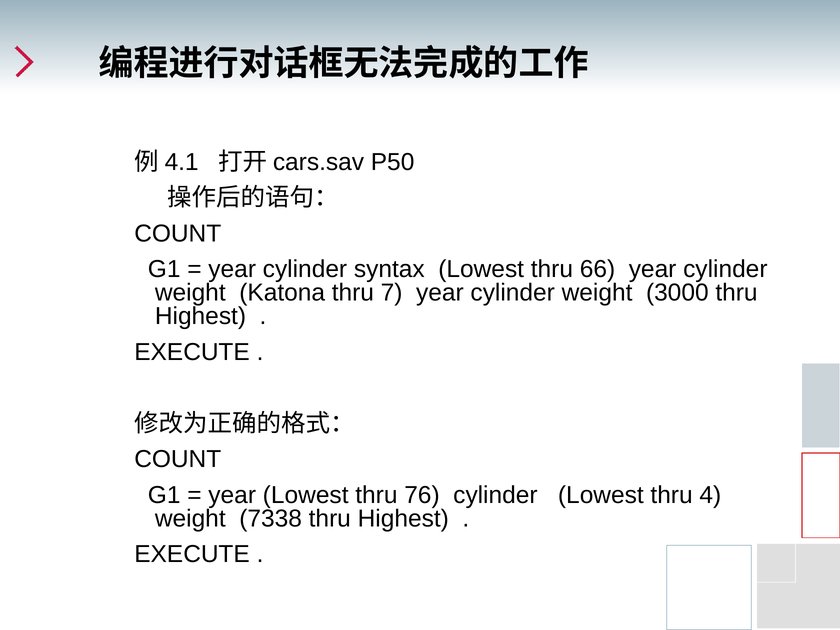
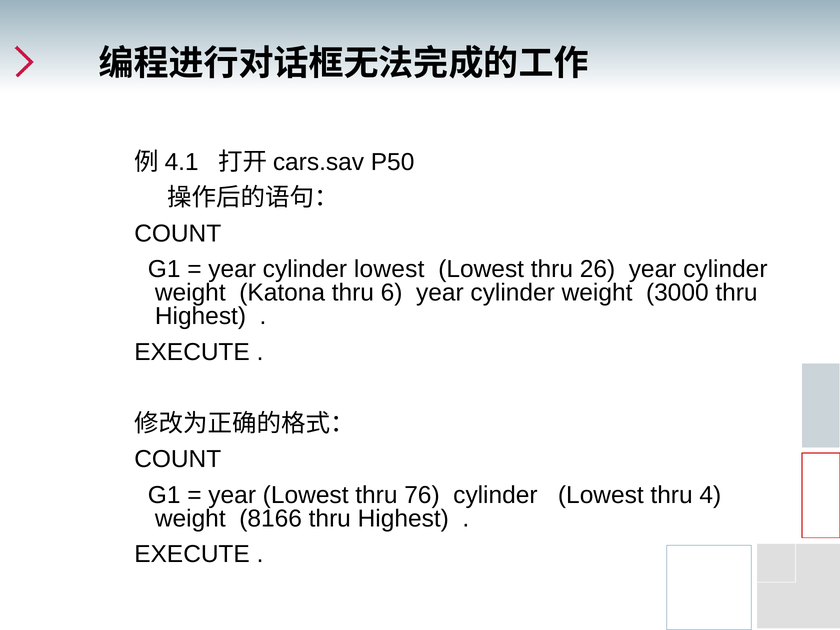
year cylinder syntax: syntax -> lowest
66: 66 -> 26
7: 7 -> 6
7338: 7338 -> 8166
